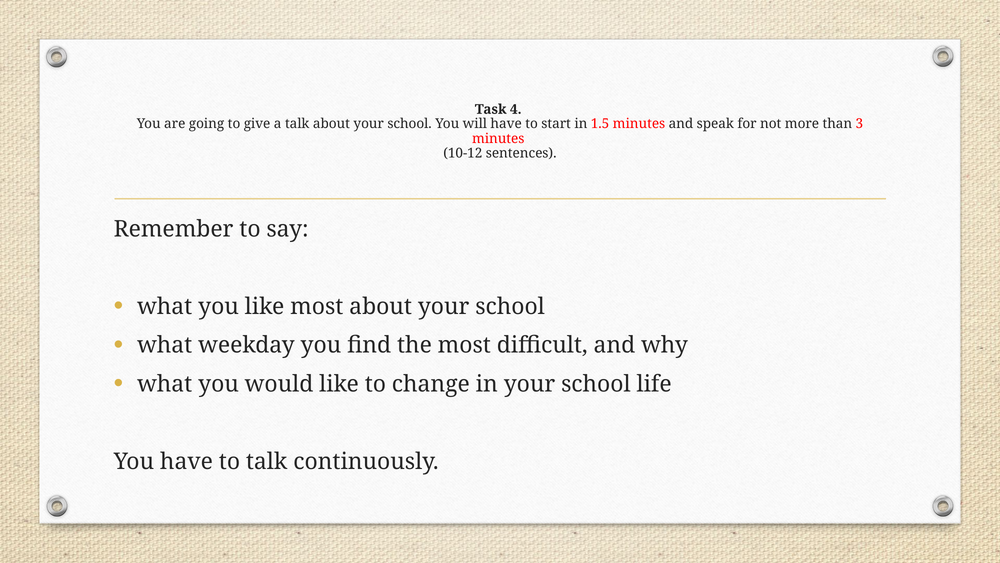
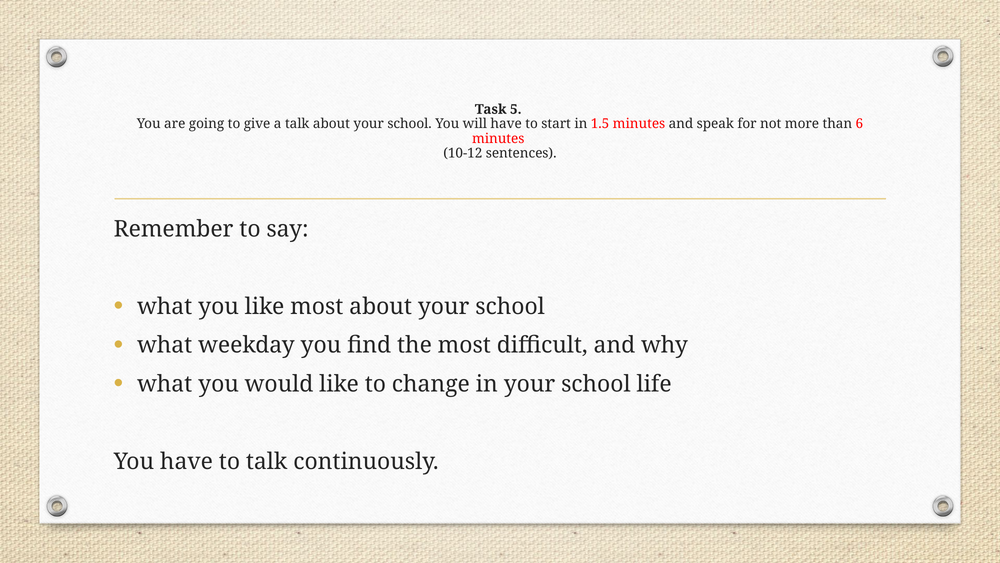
4: 4 -> 5
3: 3 -> 6
